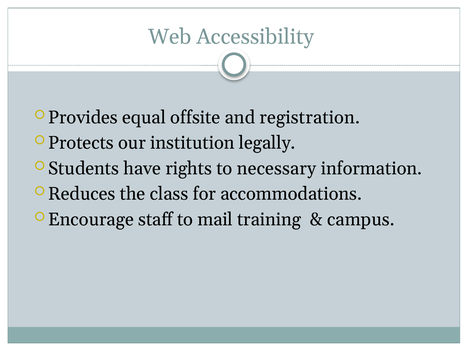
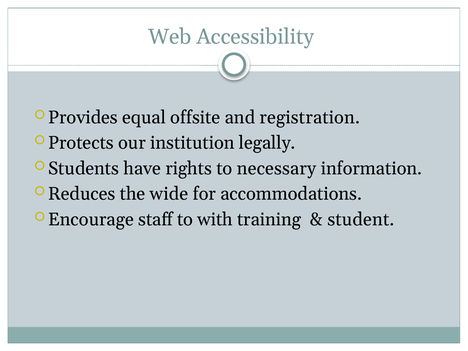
class: class -> wide
mail: mail -> with
campus: campus -> student
